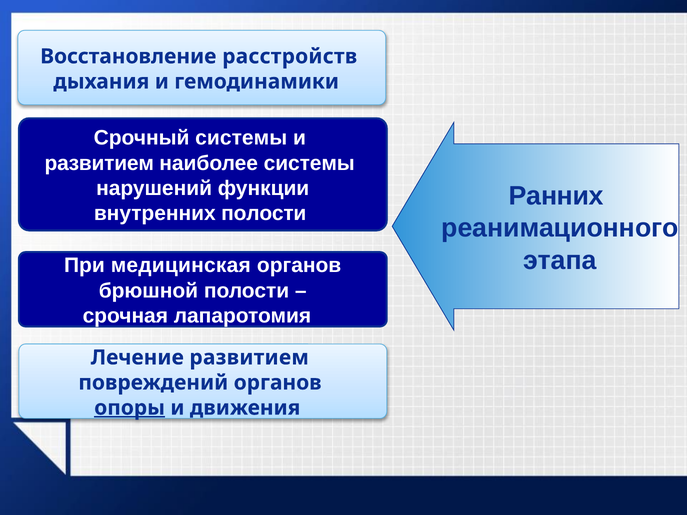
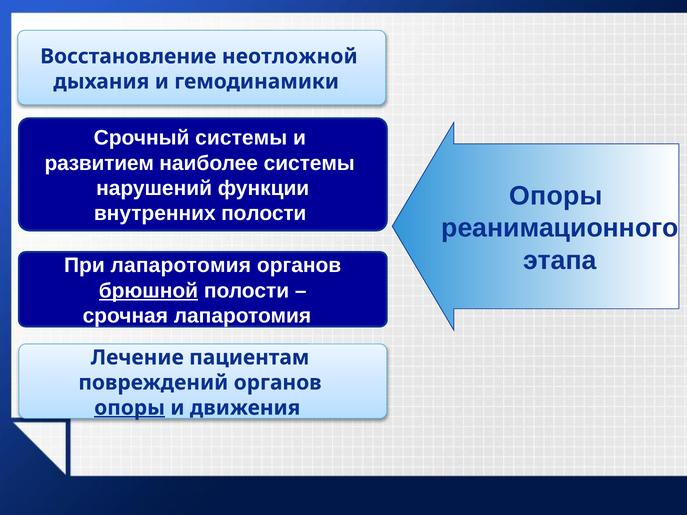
расстройств: расстройств -> неотложной
Ранних at (556, 196): Ранних -> Опоры
При медицинская: медицинская -> лапаротомия
брюшной underline: none -> present
Лечение развитием: развитием -> пациентам
